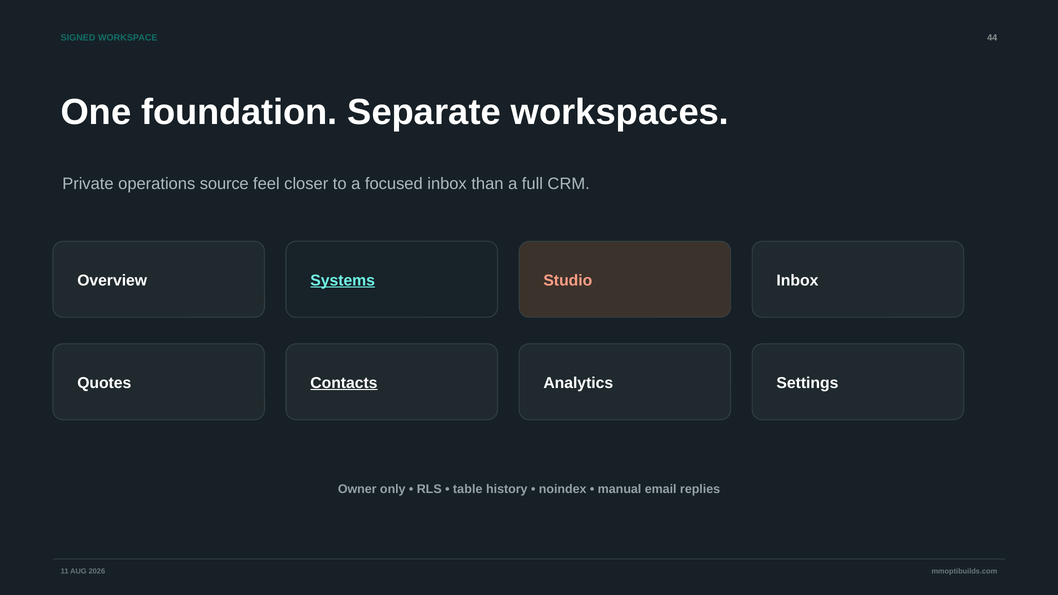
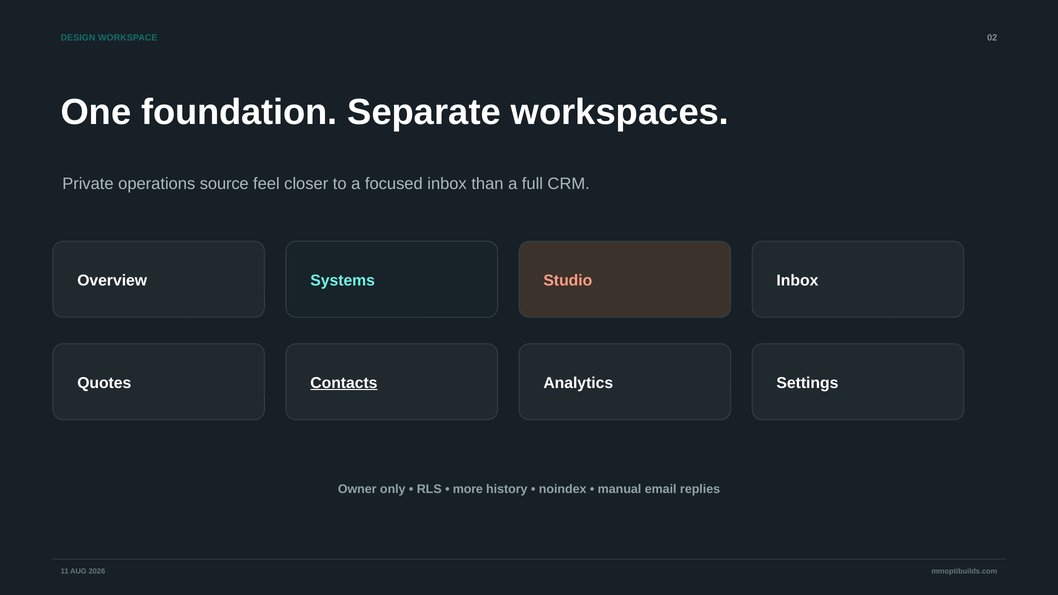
SIGNED: SIGNED -> DESIGN
44: 44 -> 02
Systems underline: present -> none
table: table -> more
